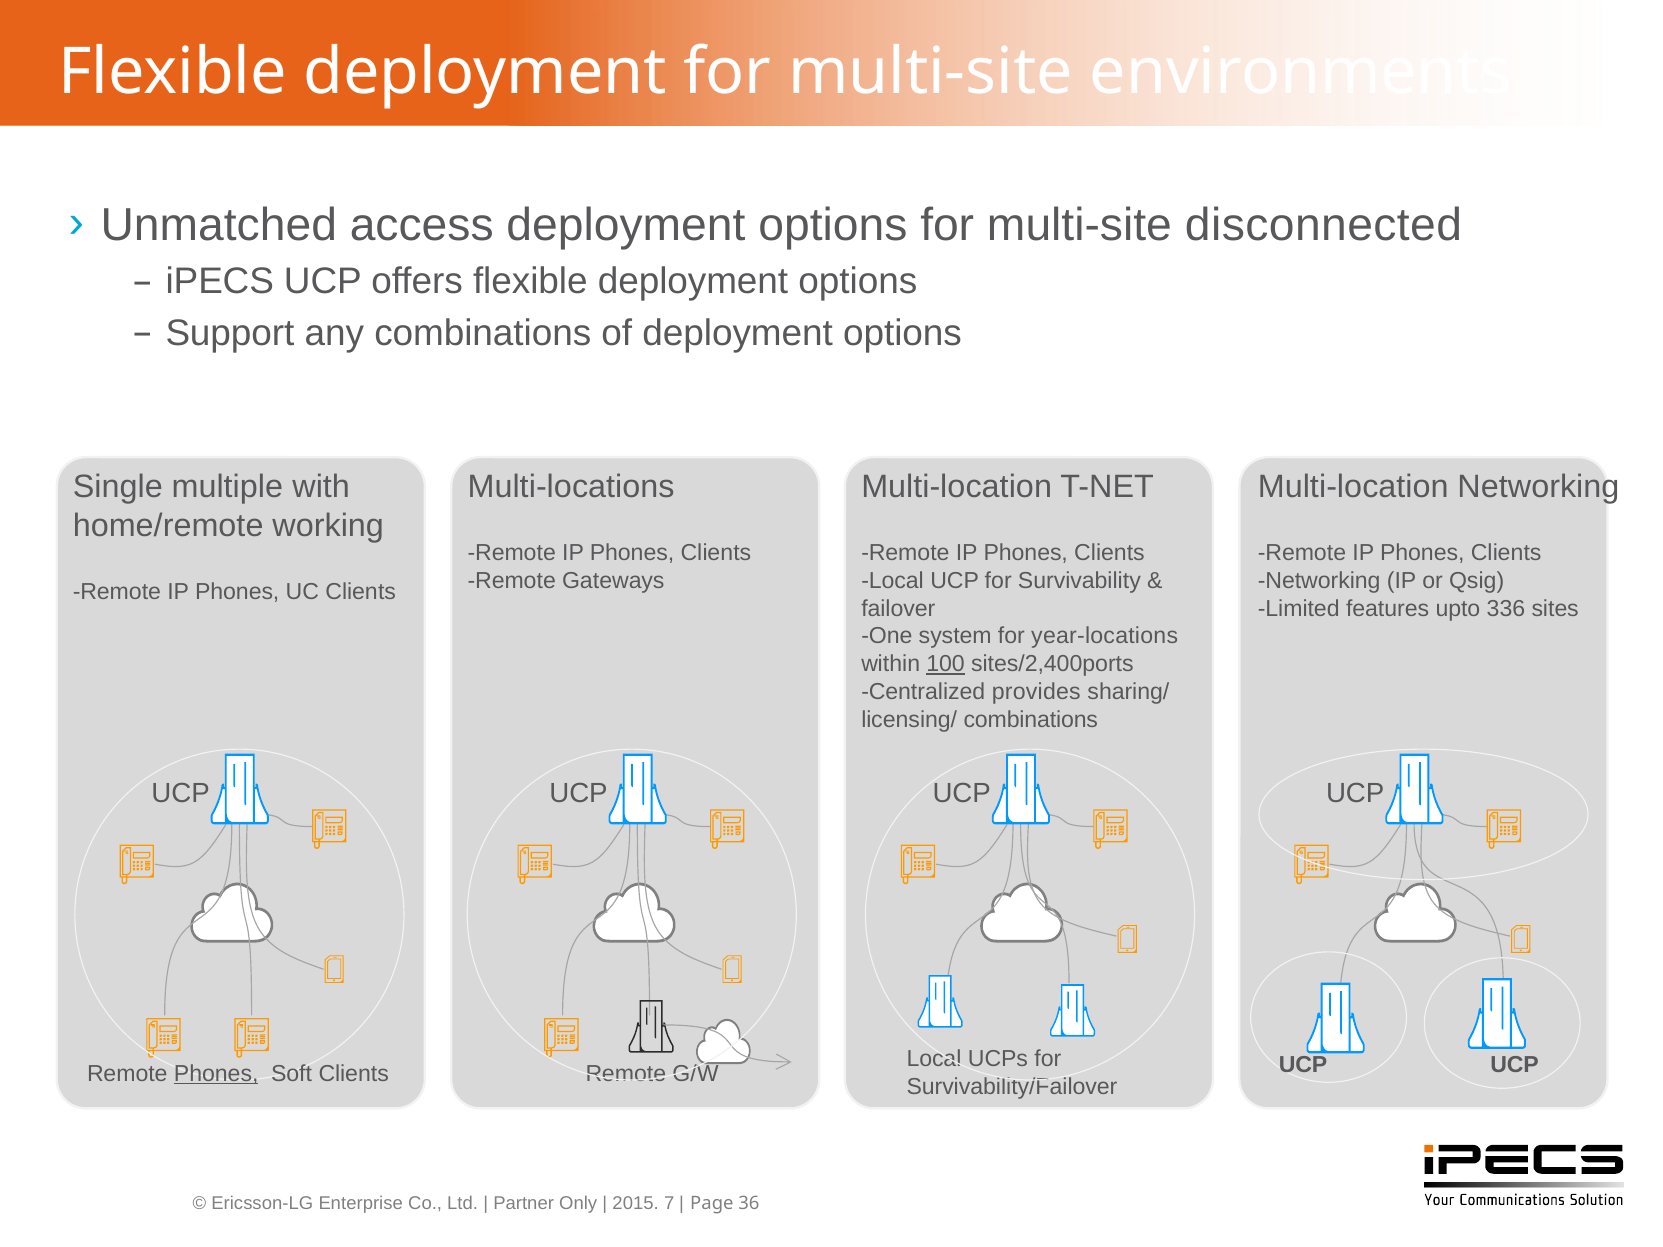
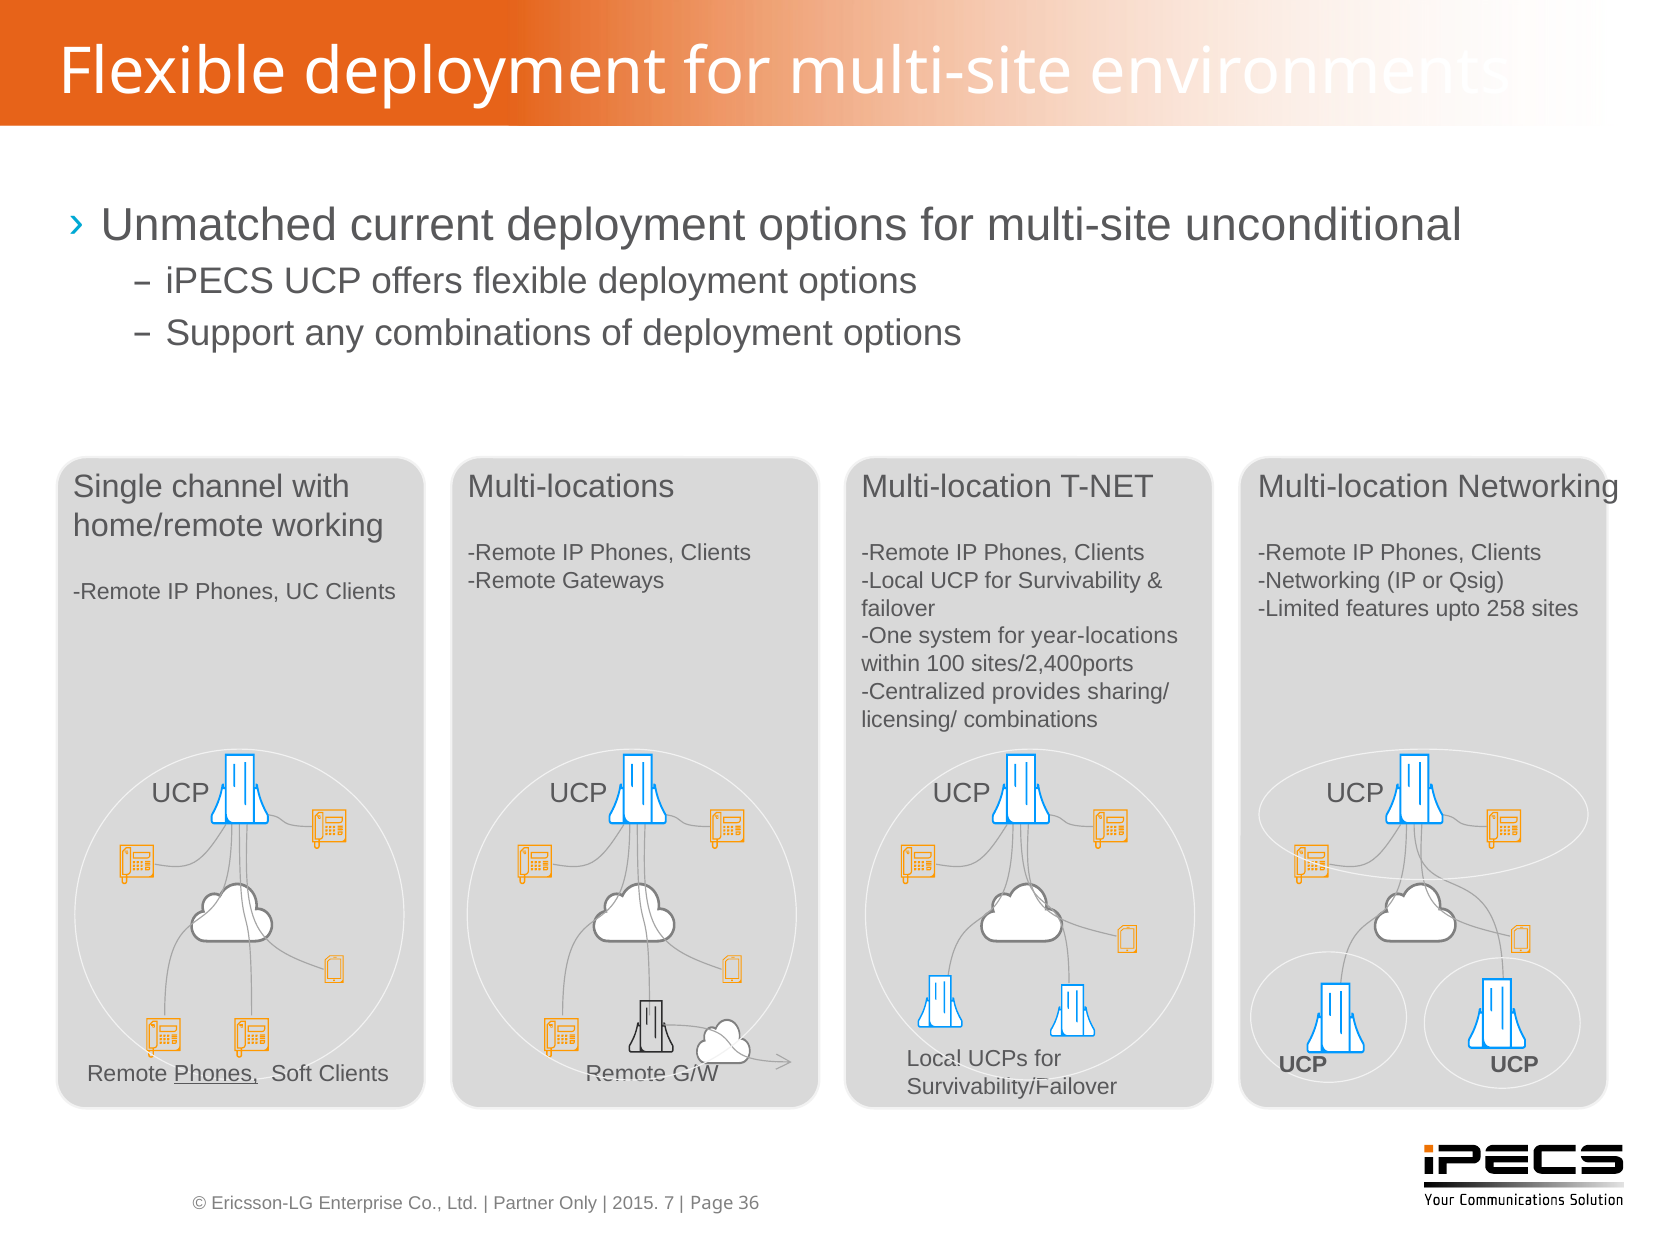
access: access -> current
disconnected: disconnected -> unconditional
multiple: multiple -> channel
336: 336 -> 258
100 underline: present -> none
